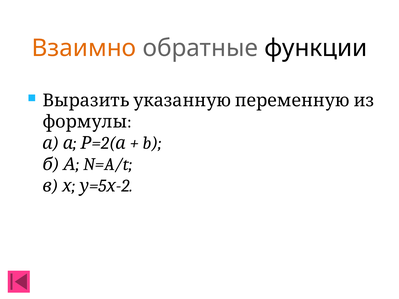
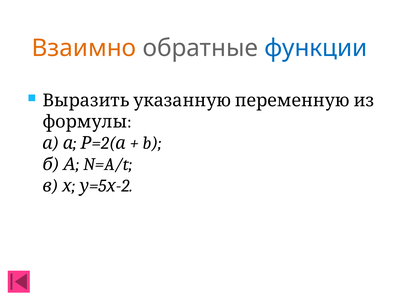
функции colour: black -> blue
